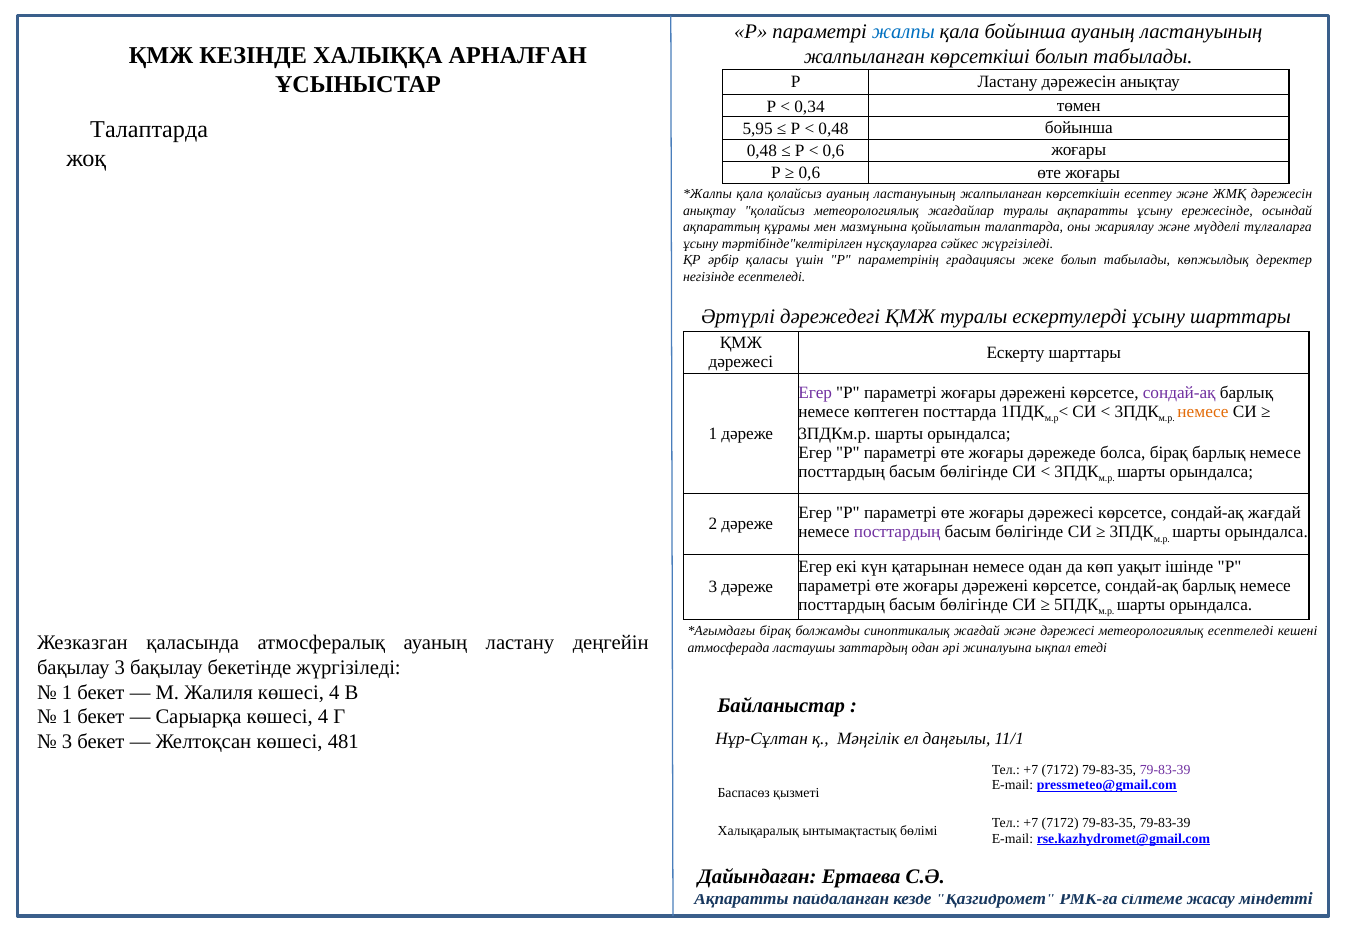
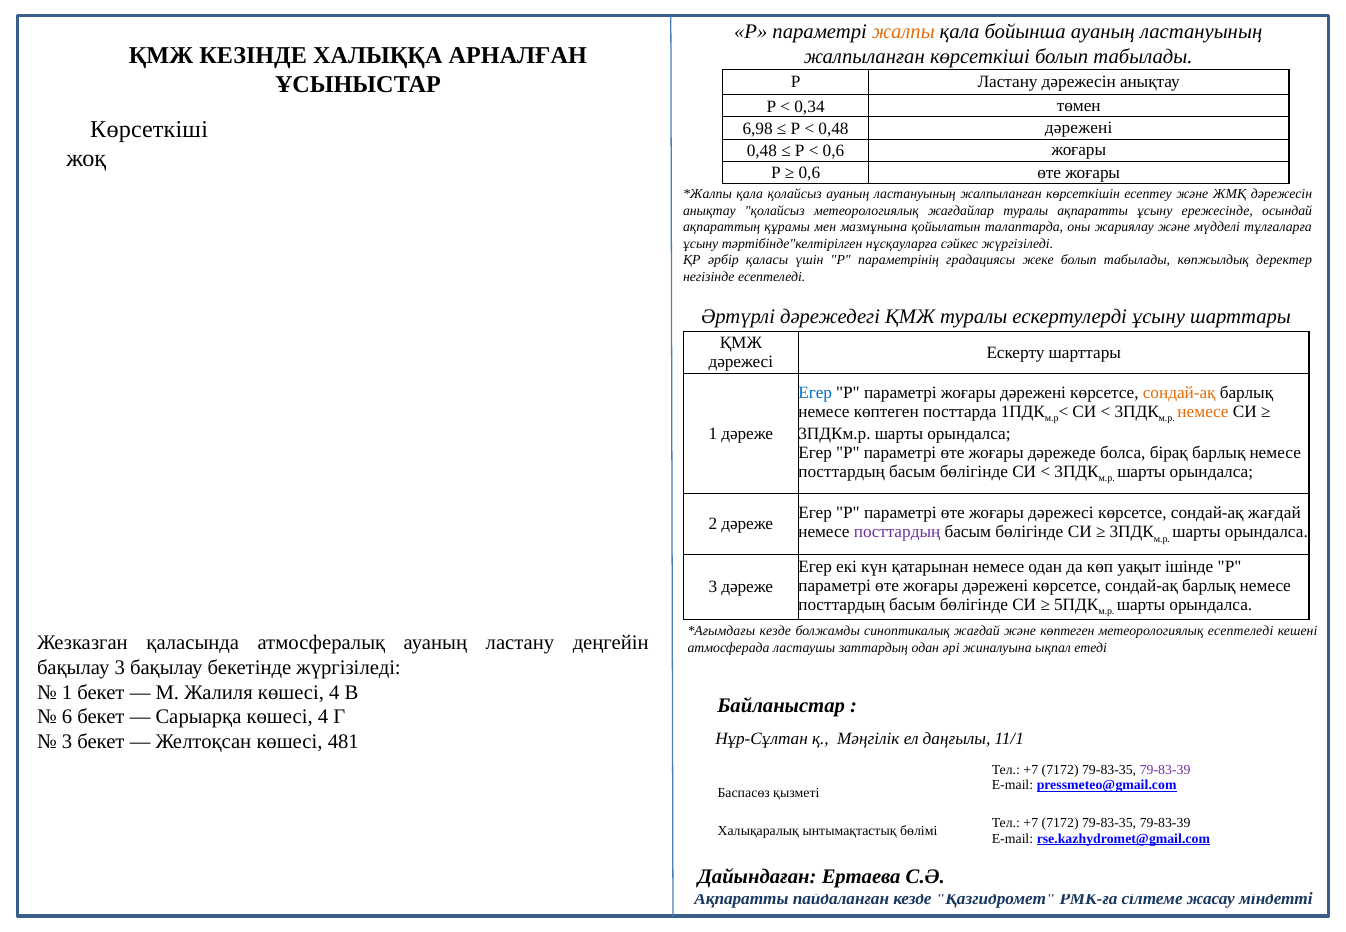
жалпы colour: blue -> orange
Талаптарда at (149, 130): Талаптарда -> Көрсеткіші
5,95: 5,95 -> 6,98
0,48 бойынша: бойынша -> дәрежені
Егер at (815, 393) colour: purple -> blue
сондай-ақ at (1179, 393) colour: purple -> orange
бірақ at (775, 631): бірақ -> кезде
және дәрежесі: дәрежесі -> көптеген
1 at (67, 717): 1 -> 6
